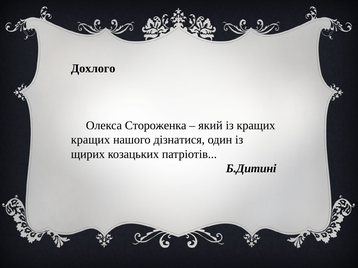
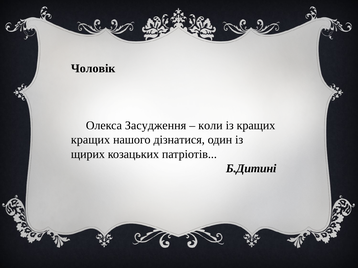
Дохлого: Дохлого -> Чоловік
Стороженка: Стороженка -> Засудження
який: який -> коли
